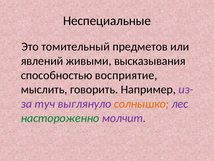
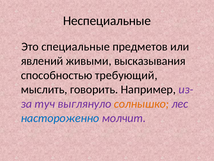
томительный: томительный -> специальные
восприятие: восприятие -> требующий
настороженно colour: green -> blue
